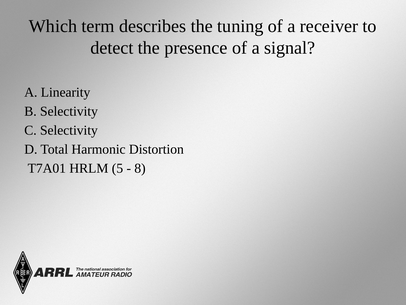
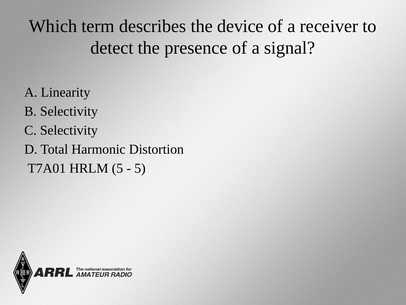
tuning: tuning -> device
8 at (140, 168): 8 -> 5
